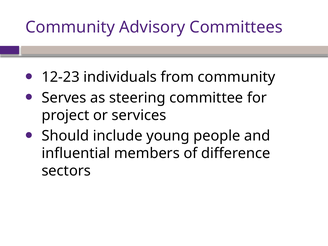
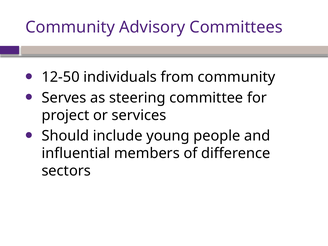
12-23: 12-23 -> 12-50
